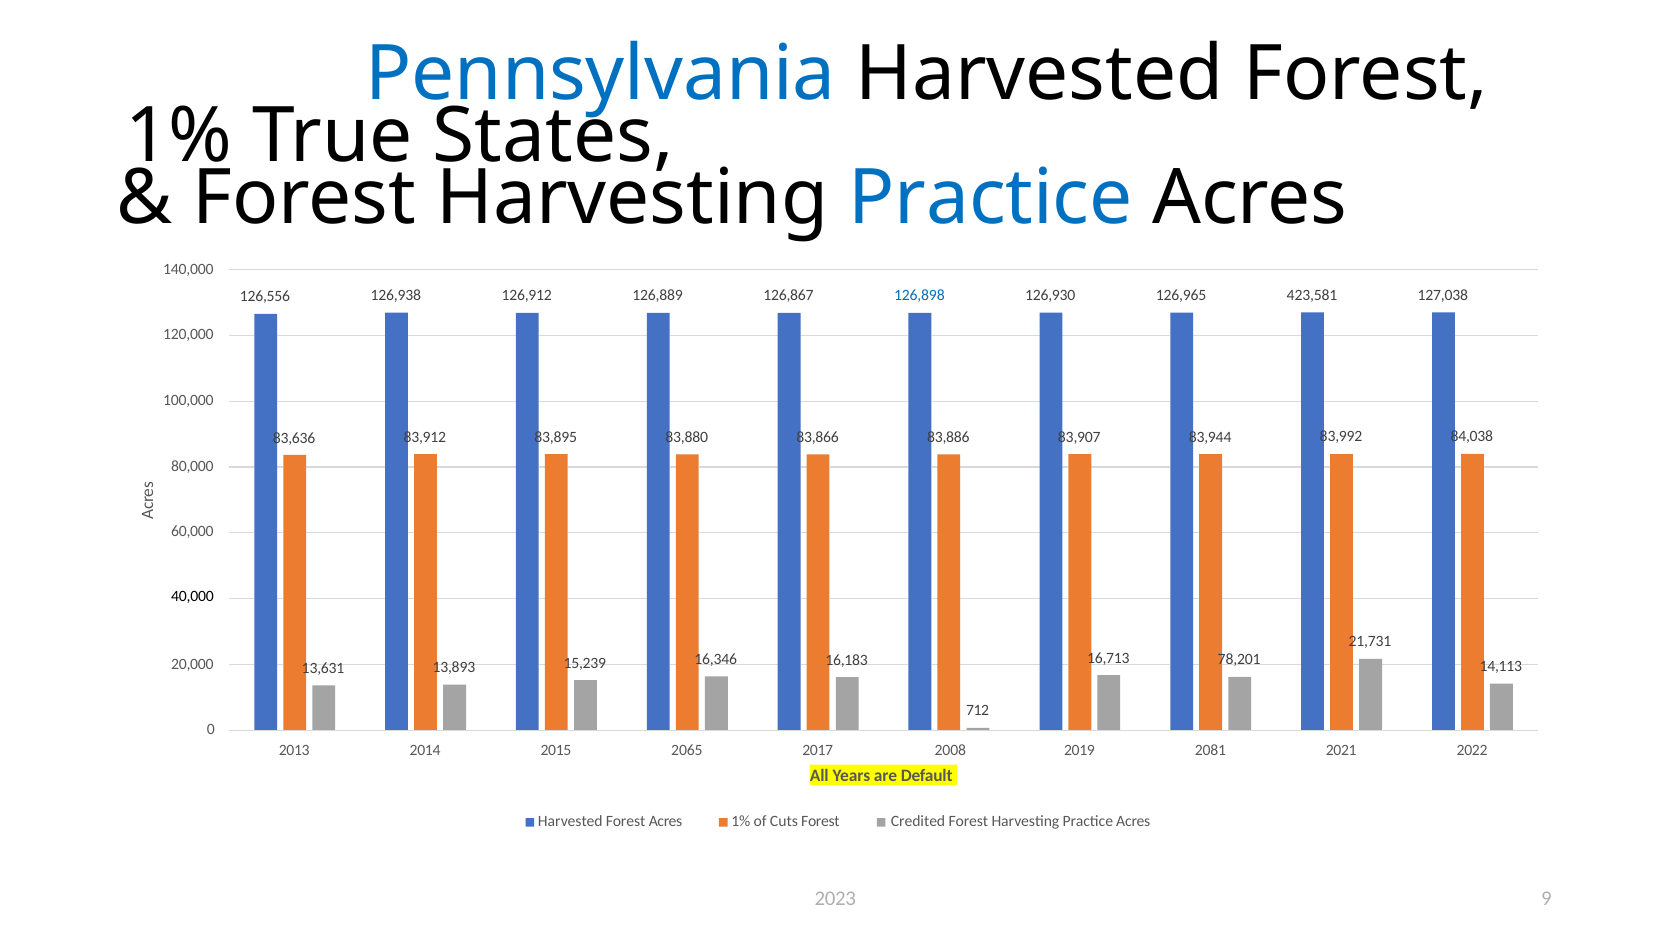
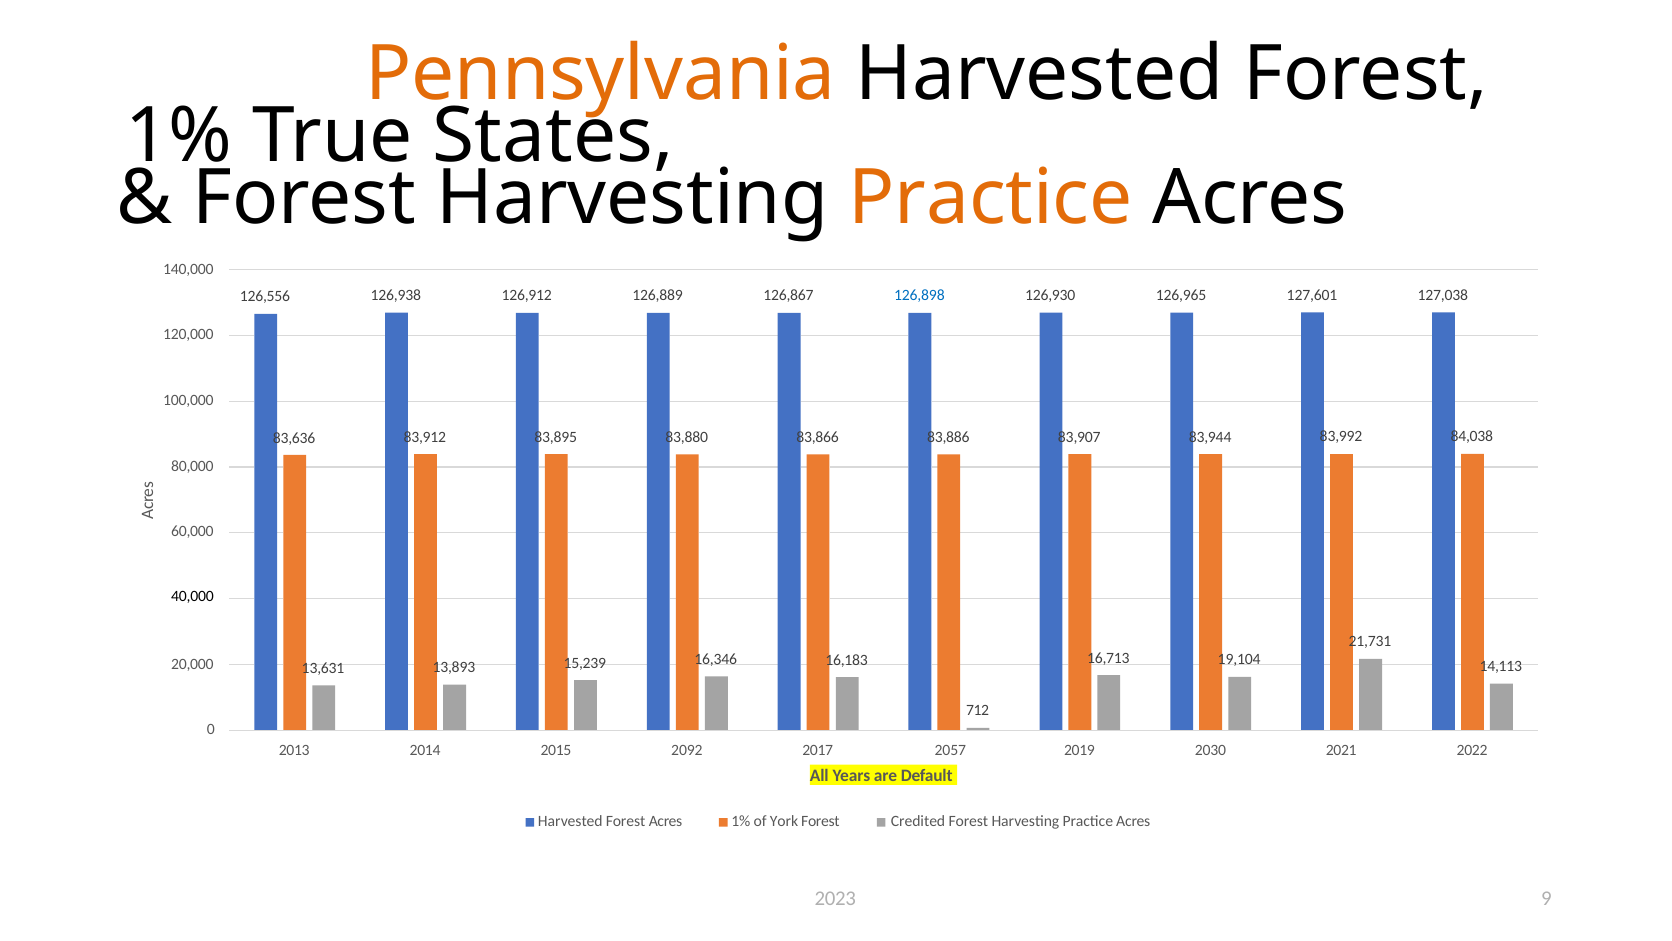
Pennsylvania colour: blue -> orange
Practice at (991, 198) colour: blue -> orange
423,581: 423,581 -> 127,601
78,201: 78,201 -> 19,104
2065: 2065 -> 2092
2008: 2008 -> 2057
2081: 2081 -> 2030
Cuts: Cuts -> York
